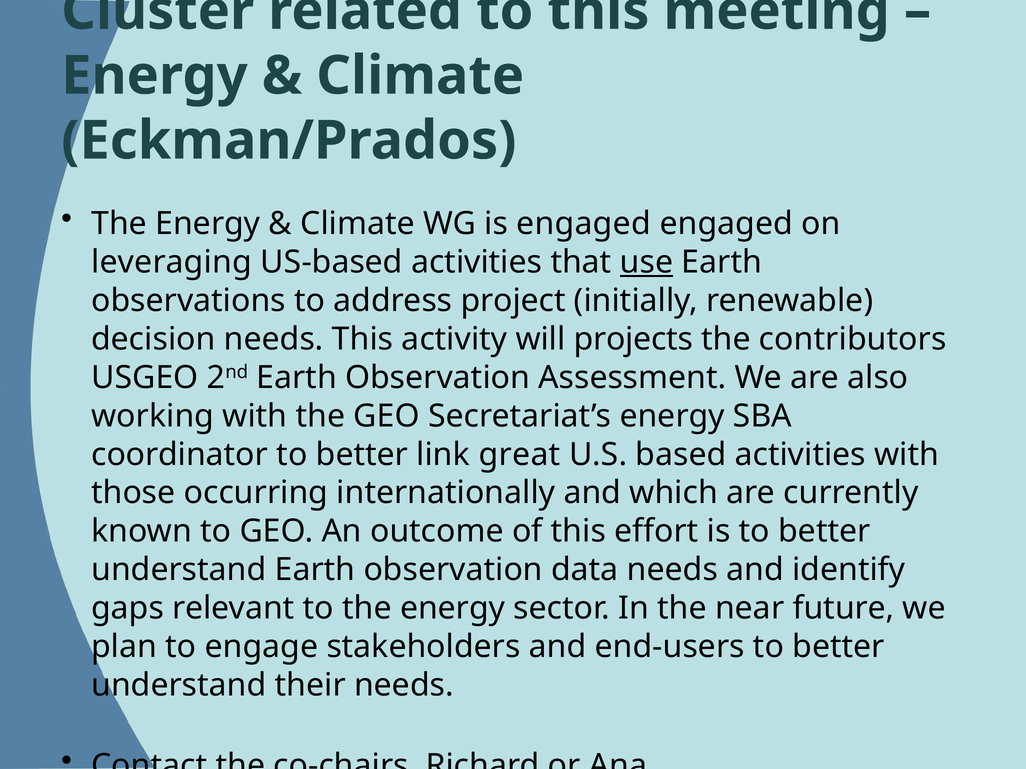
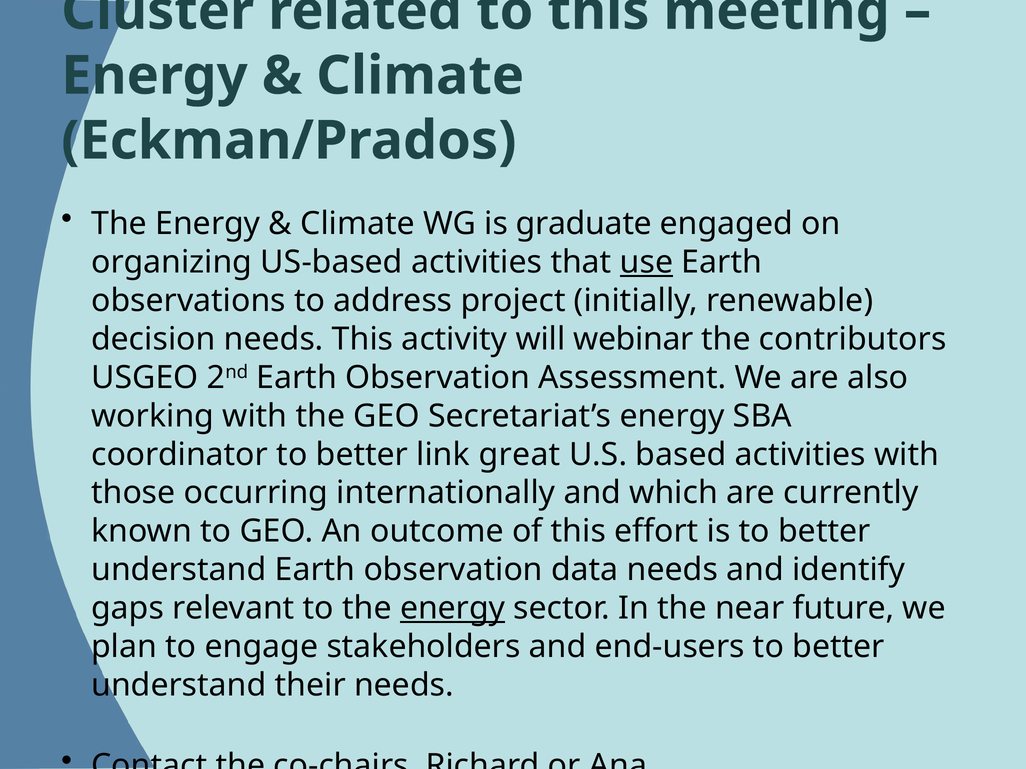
is engaged: engaged -> graduate
leveraging: leveraging -> organizing
projects: projects -> webinar
energy at (453, 609) underline: none -> present
